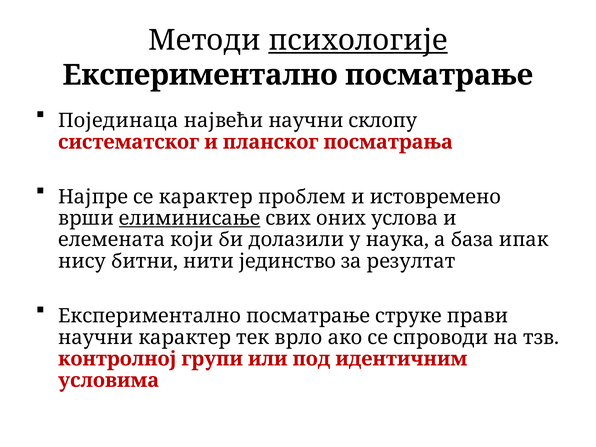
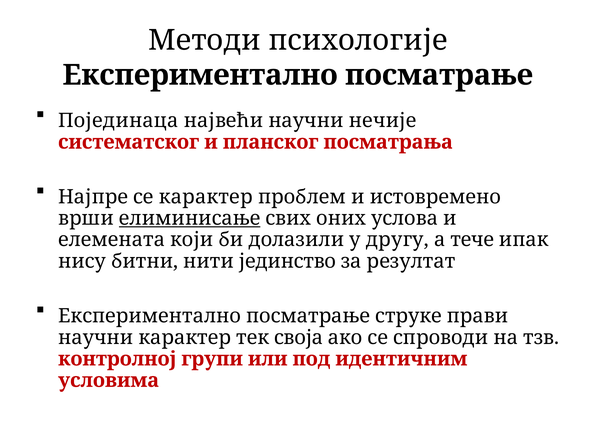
психологије underline: present -> none
склопу: склопу -> нечије
наука: наука -> другу
база: база -> тече
врло: врло -> своја
